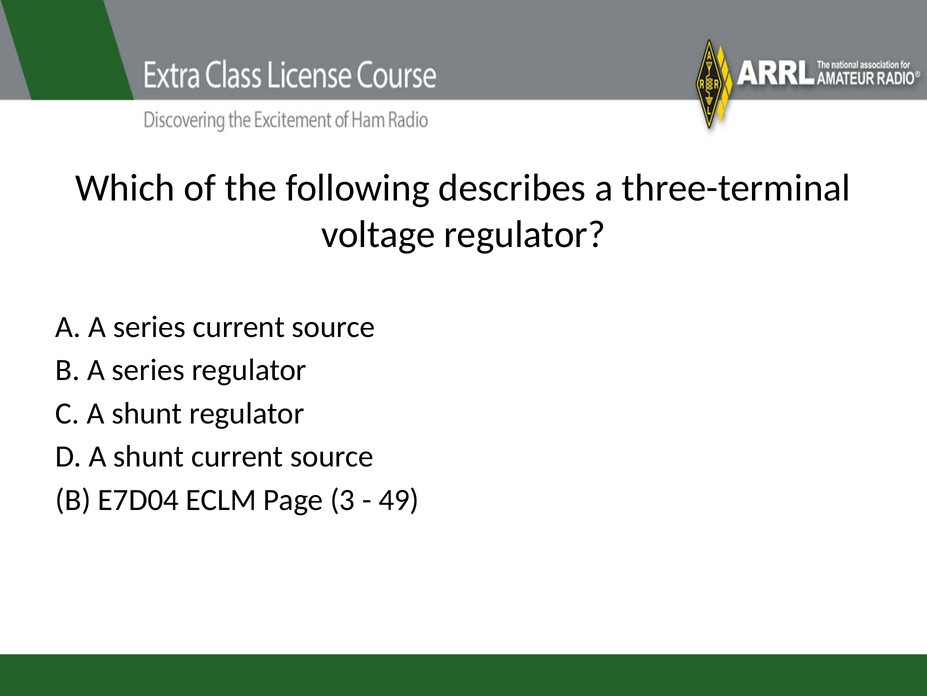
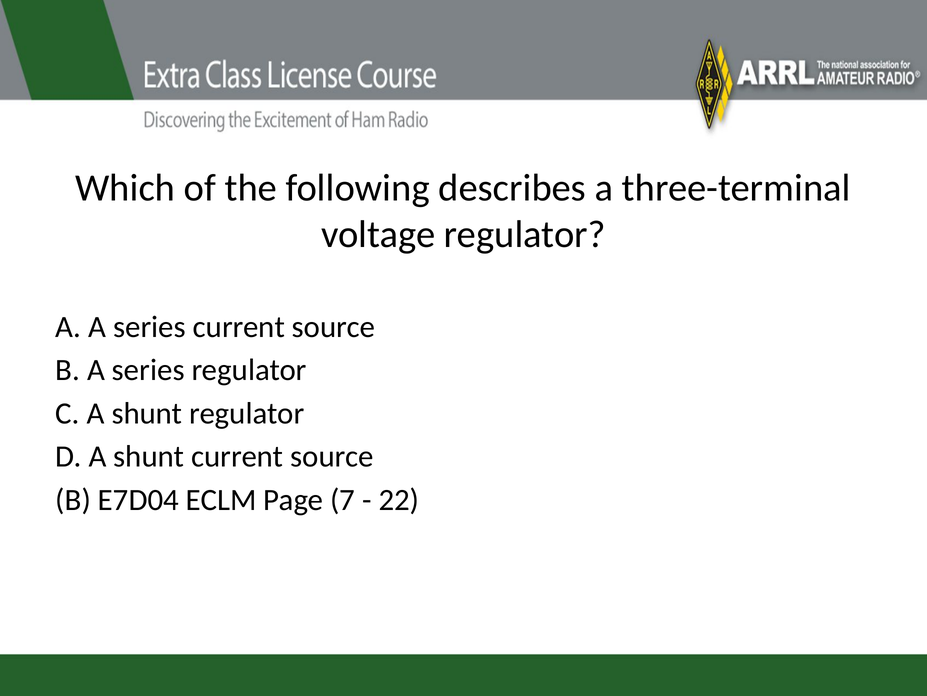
3: 3 -> 7
49: 49 -> 22
